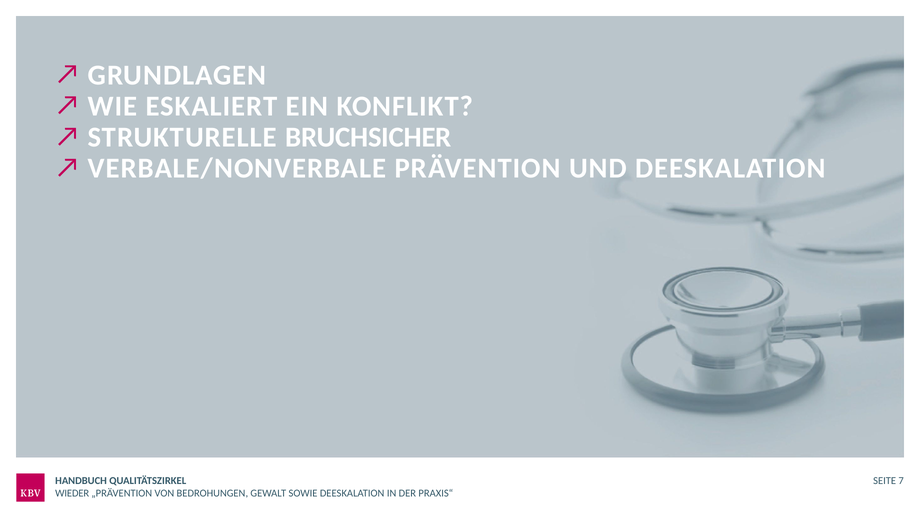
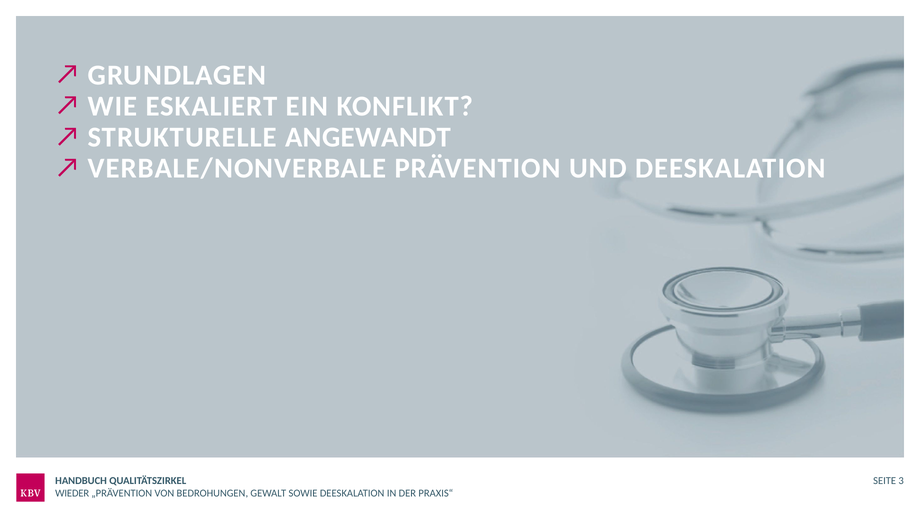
BRUCHSICHER: BRUCHSICHER -> ANGEWANDT
7: 7 -> 3
